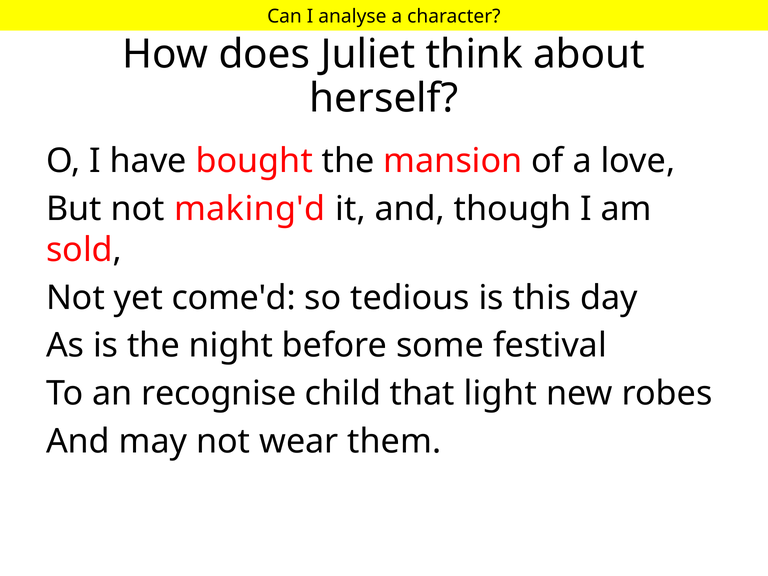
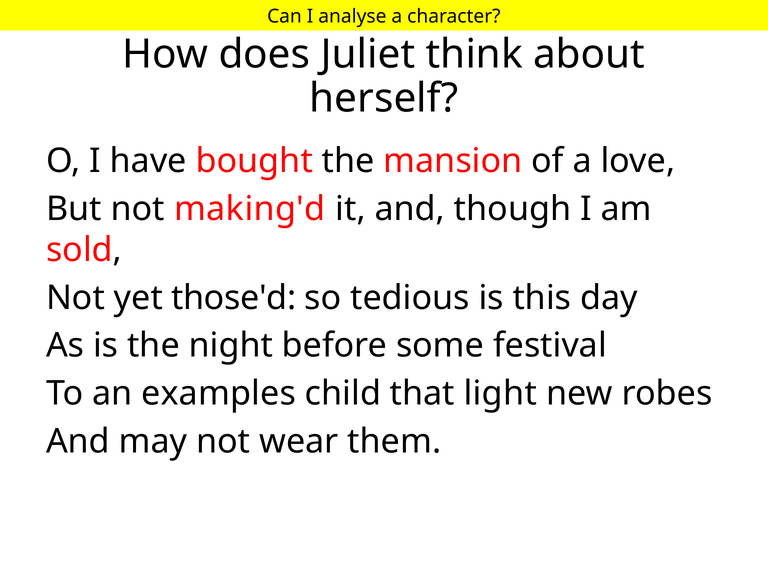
come'd: come'd -> those'd
recognise: recognise -> examples
